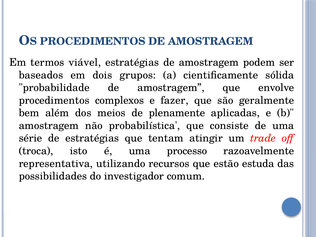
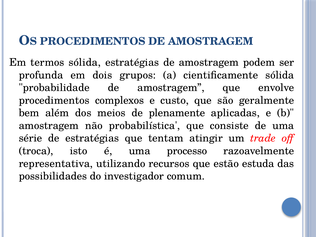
termos viável: viável -> sólida
baseados: baseados -> profunda
fazer: fazer -> custo
